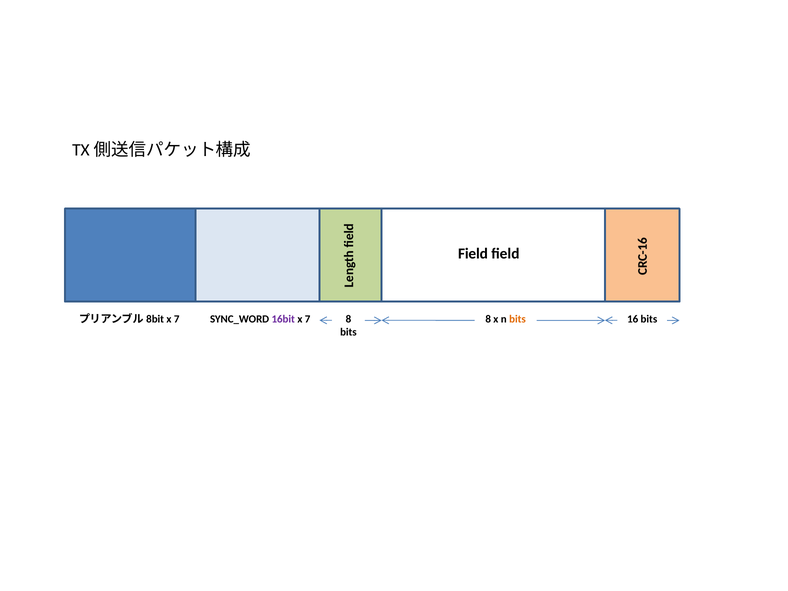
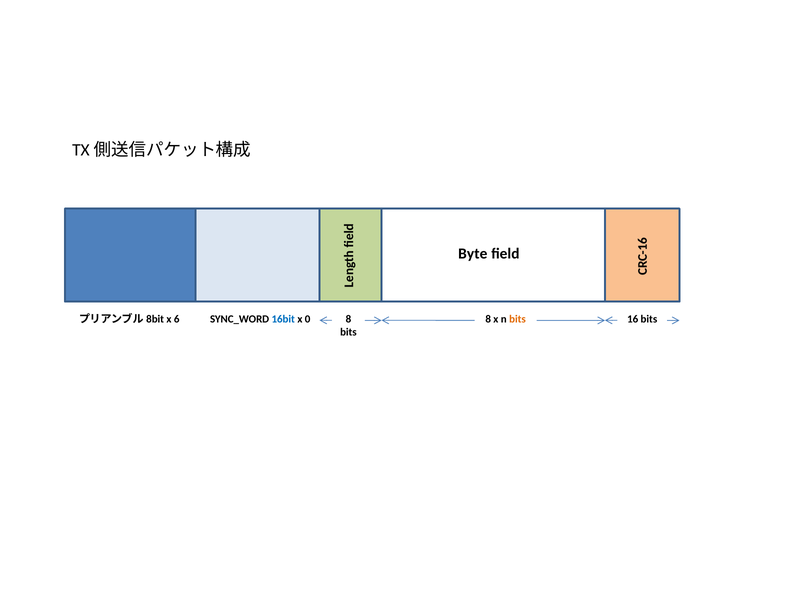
Field at (473, 254): Field -> Byte
7 at (177, 319): 7 -> 6
16bit colour: purple -> blue
7 at (308, 319): 7 -> 0
